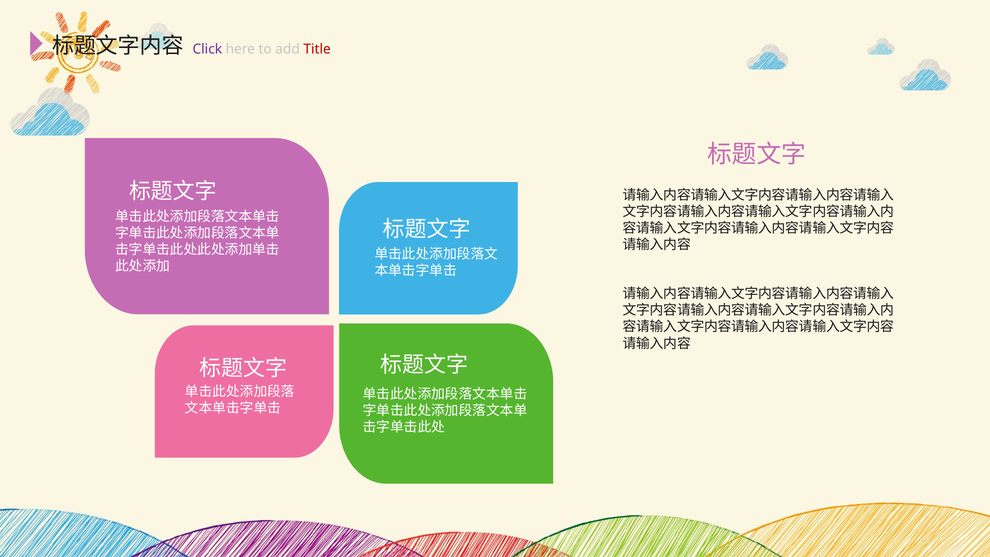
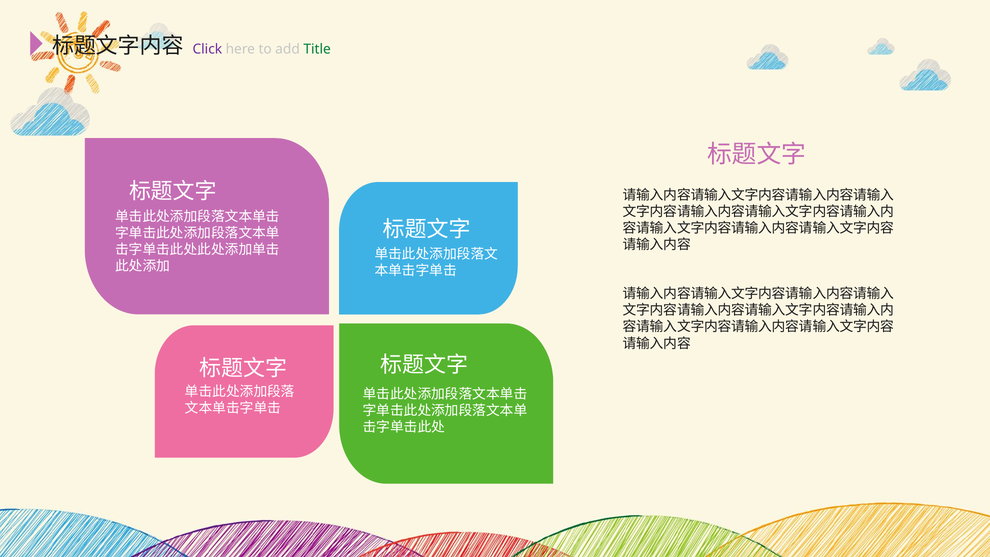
Title colour: red -> green
